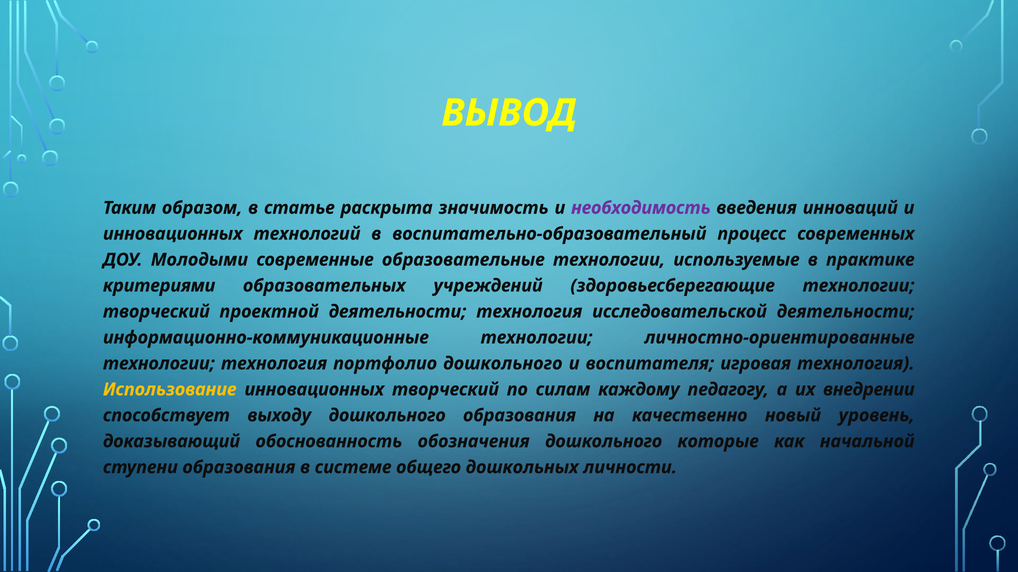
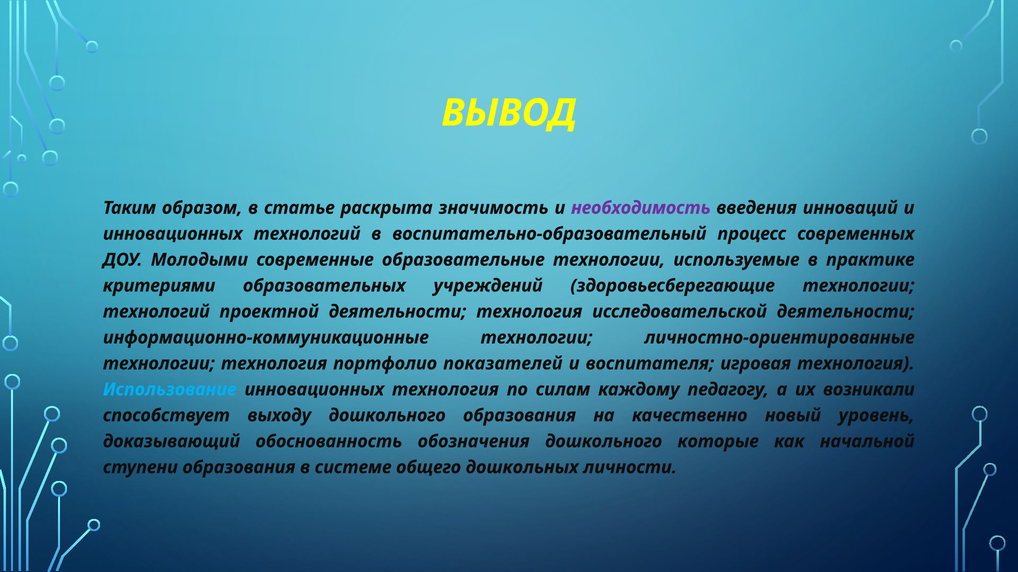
творческий at (156, 312): творческий -> технологий
портфолио дошкольного: дошкольного -> показателей
Использование colour: yellow -> light blue
инновационных творческий: творческий -> технология
внедрении: внедрении -> возникали
